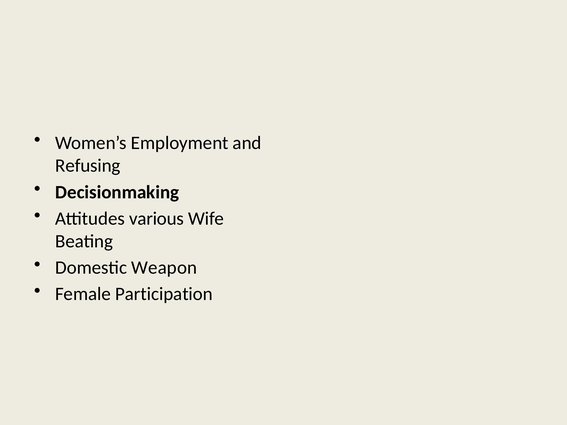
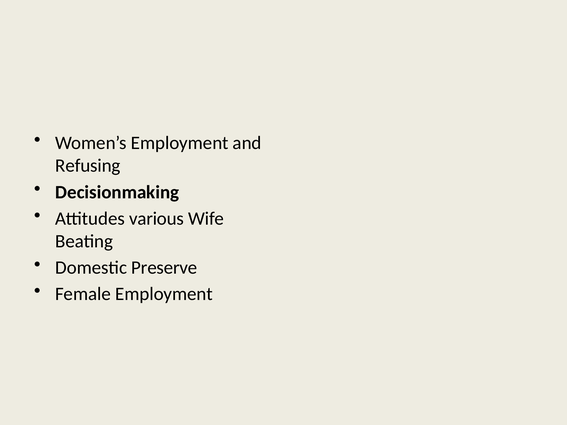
Weapon: Weapon -> Preserve
Female Participation: Participation -> Employment
